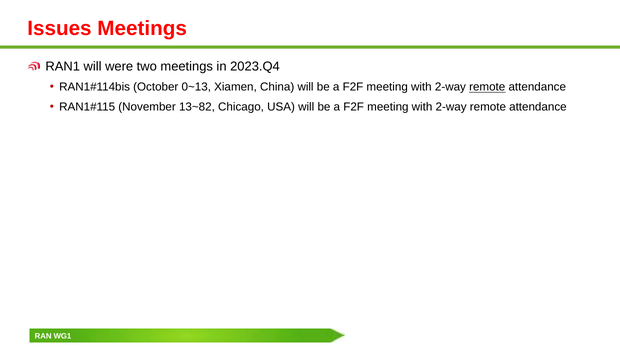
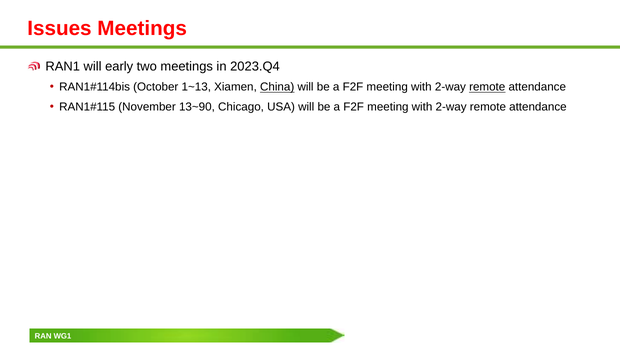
were: were -> early
0~13: 0~13 -> 1~13
China underline: none -> present
13~82: 13~82 -> 13~90
